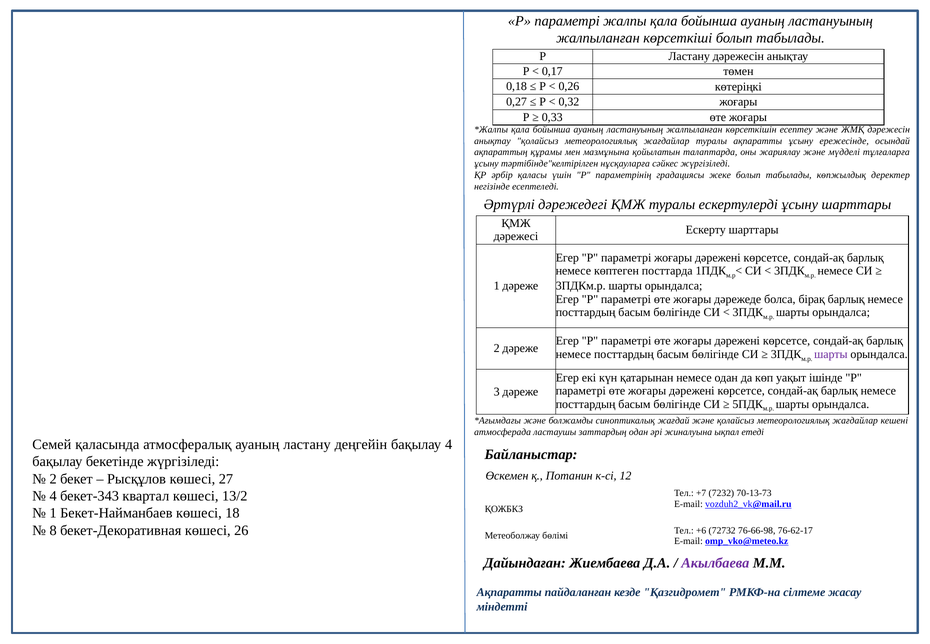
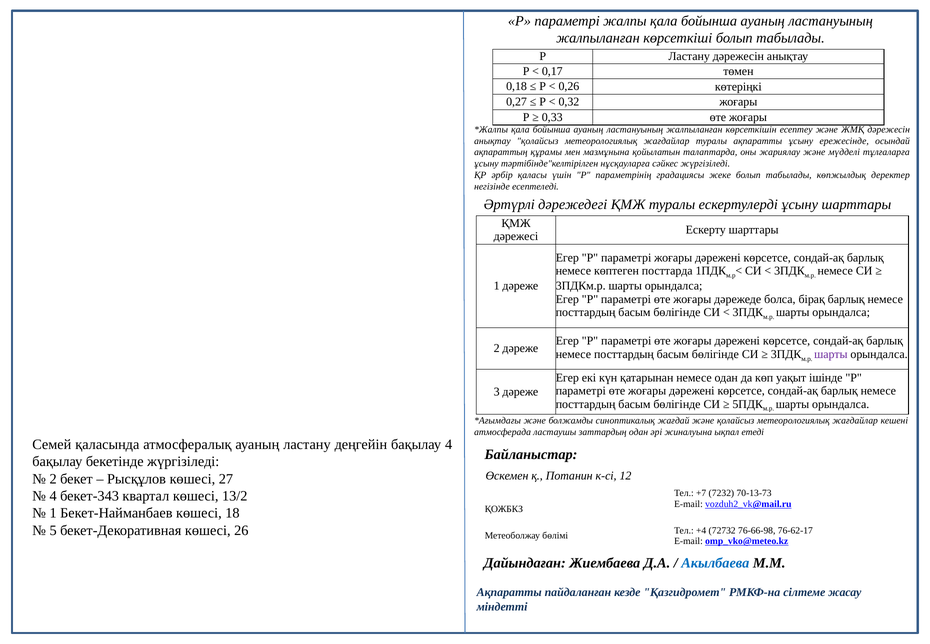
8: 8 -> 5
+6: +6 -> +4
Акылбаева colour: purple -> blue
